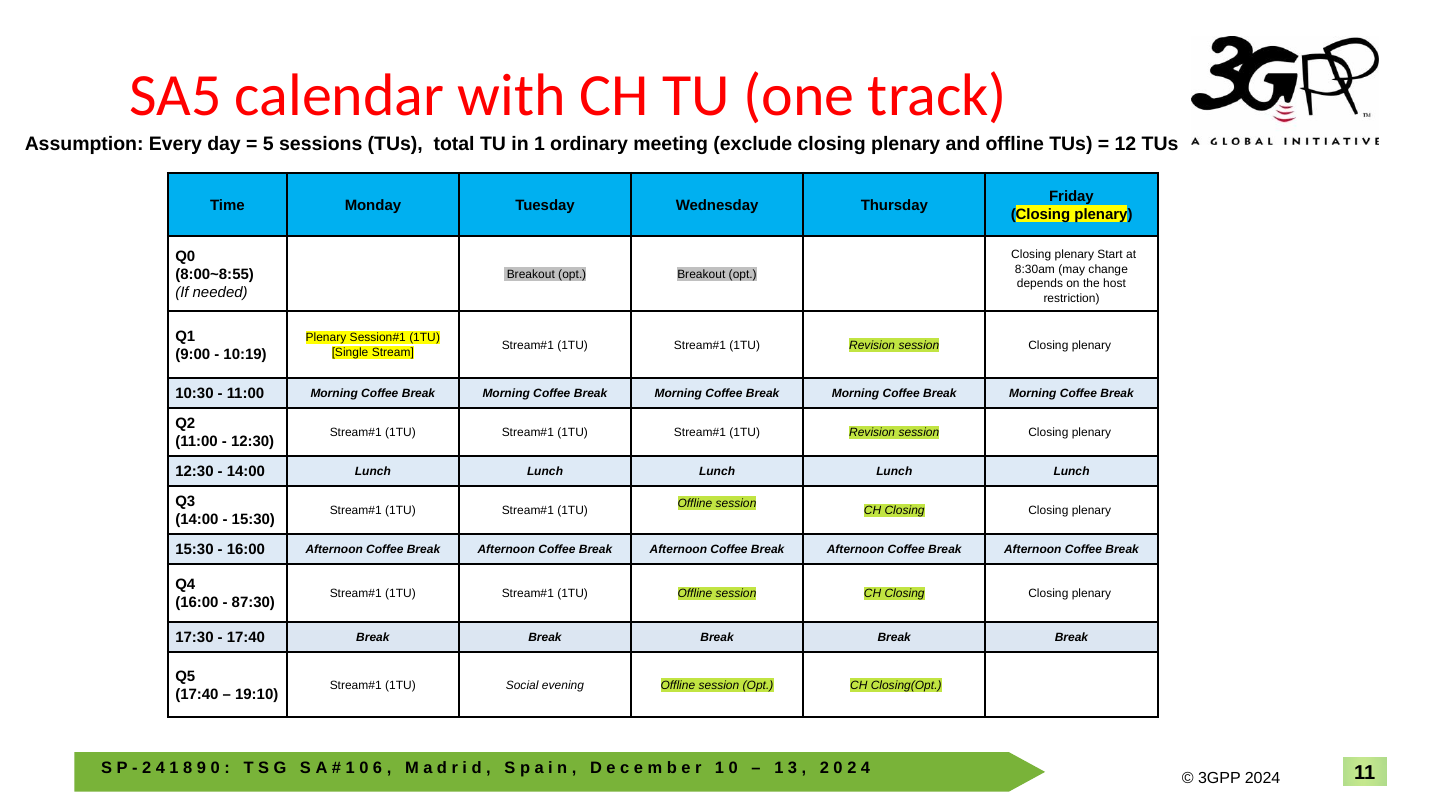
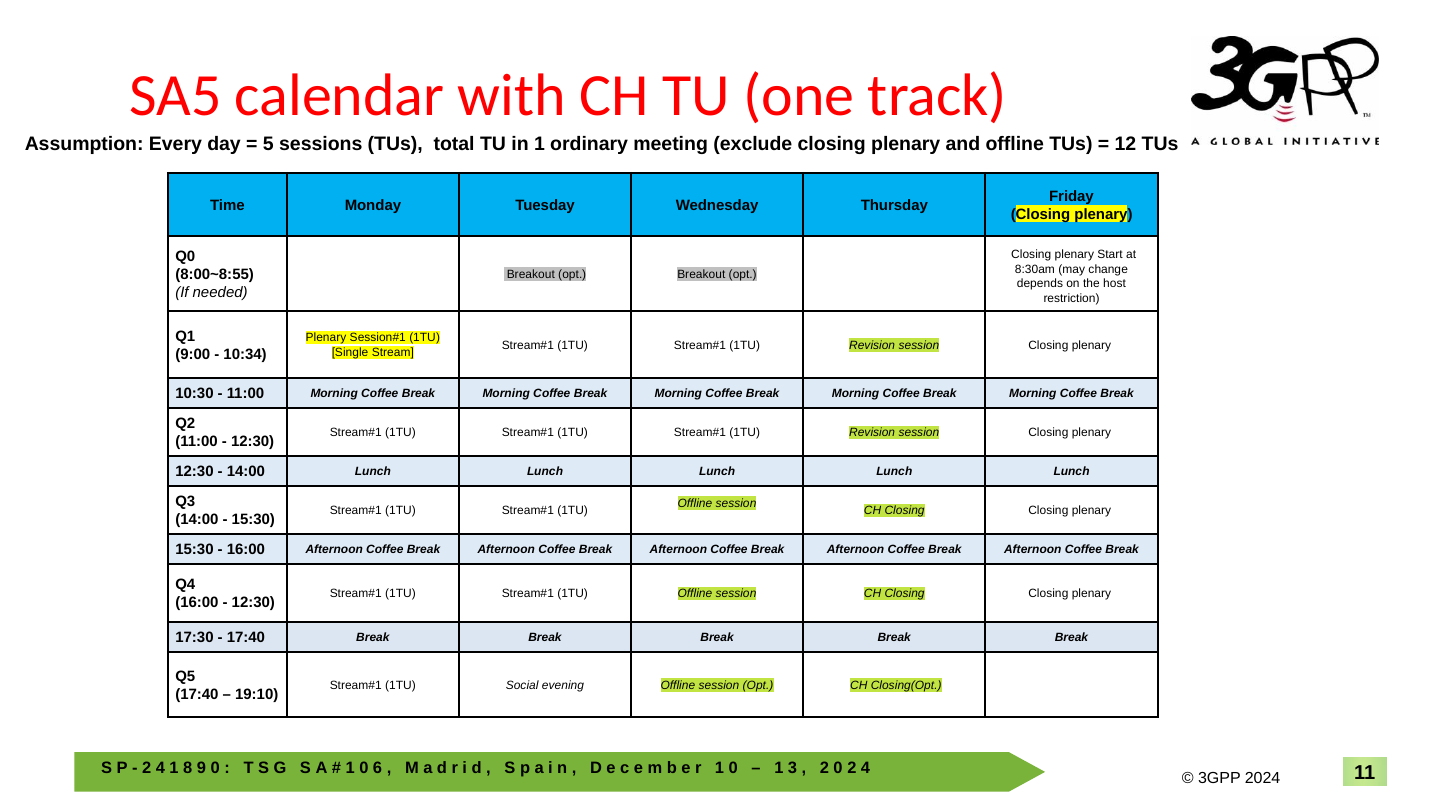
10:19: 10:19 -> 10:34
87:30 at (253, 603): 87:30 -> 12:30
